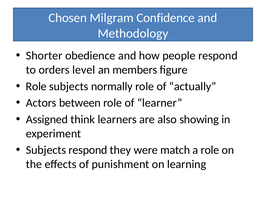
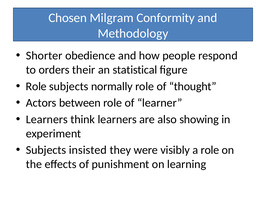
Confidence: Confidence -> Conformity
level: level -> their
members: members -> statistical
actually: actually -> thought
Assigned at (47, 120): Assigned -> Learners
Subjects respond: respond -> insisted
match: match -> visibly
